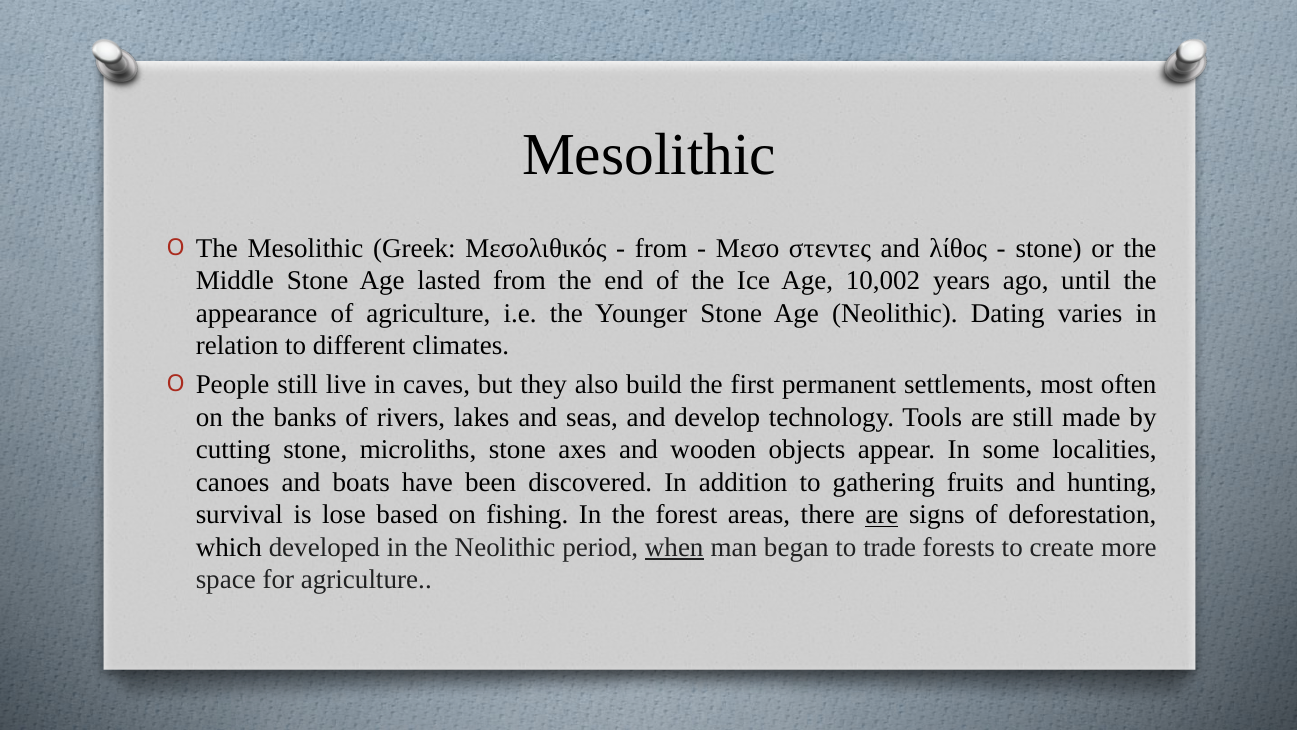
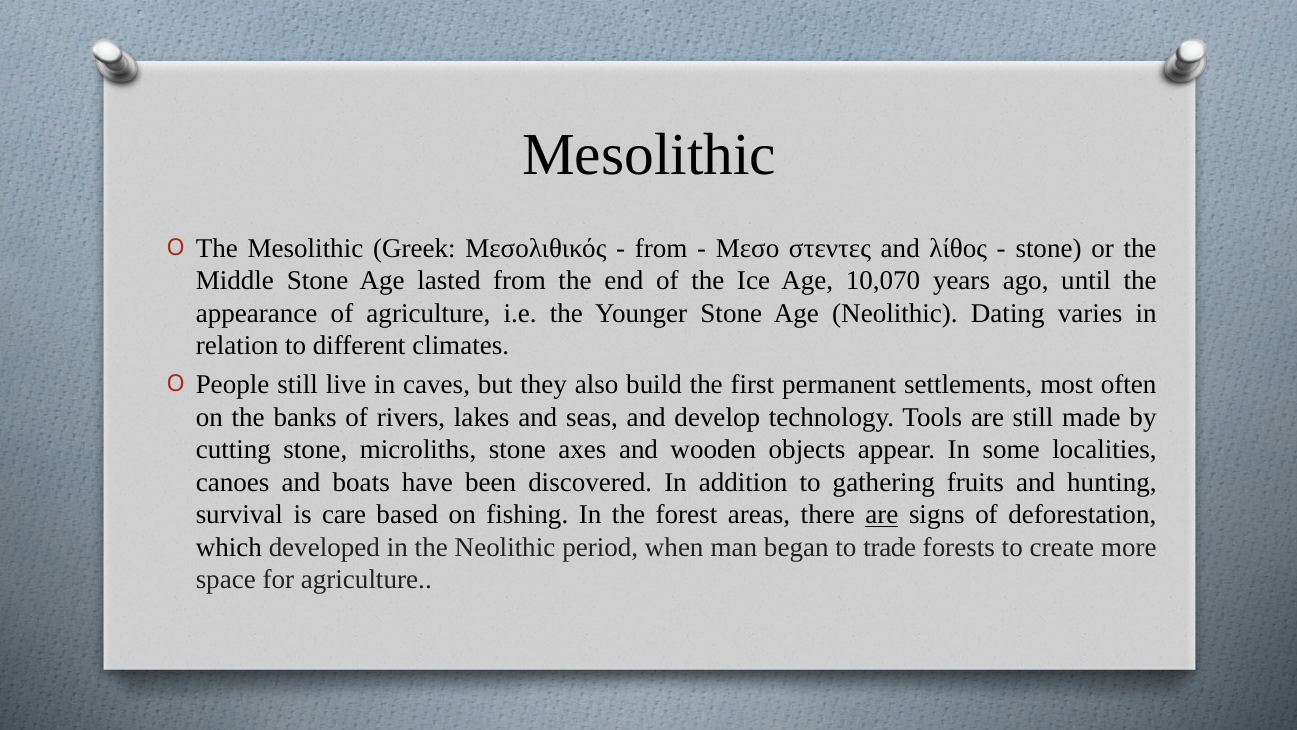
10,002: 10,002 -> 10,070
lose: lose -> care
when underline: present -> none
